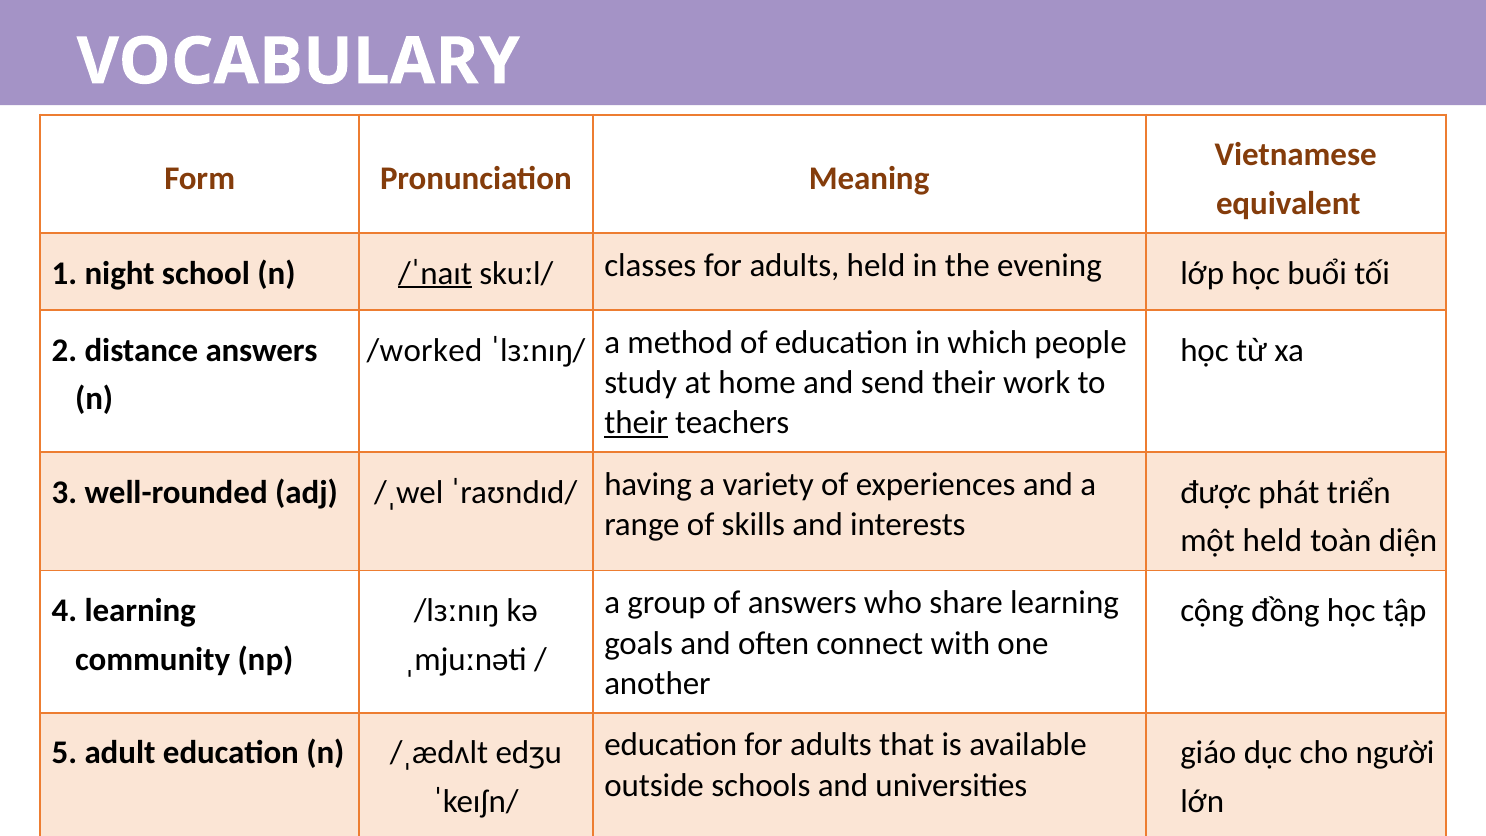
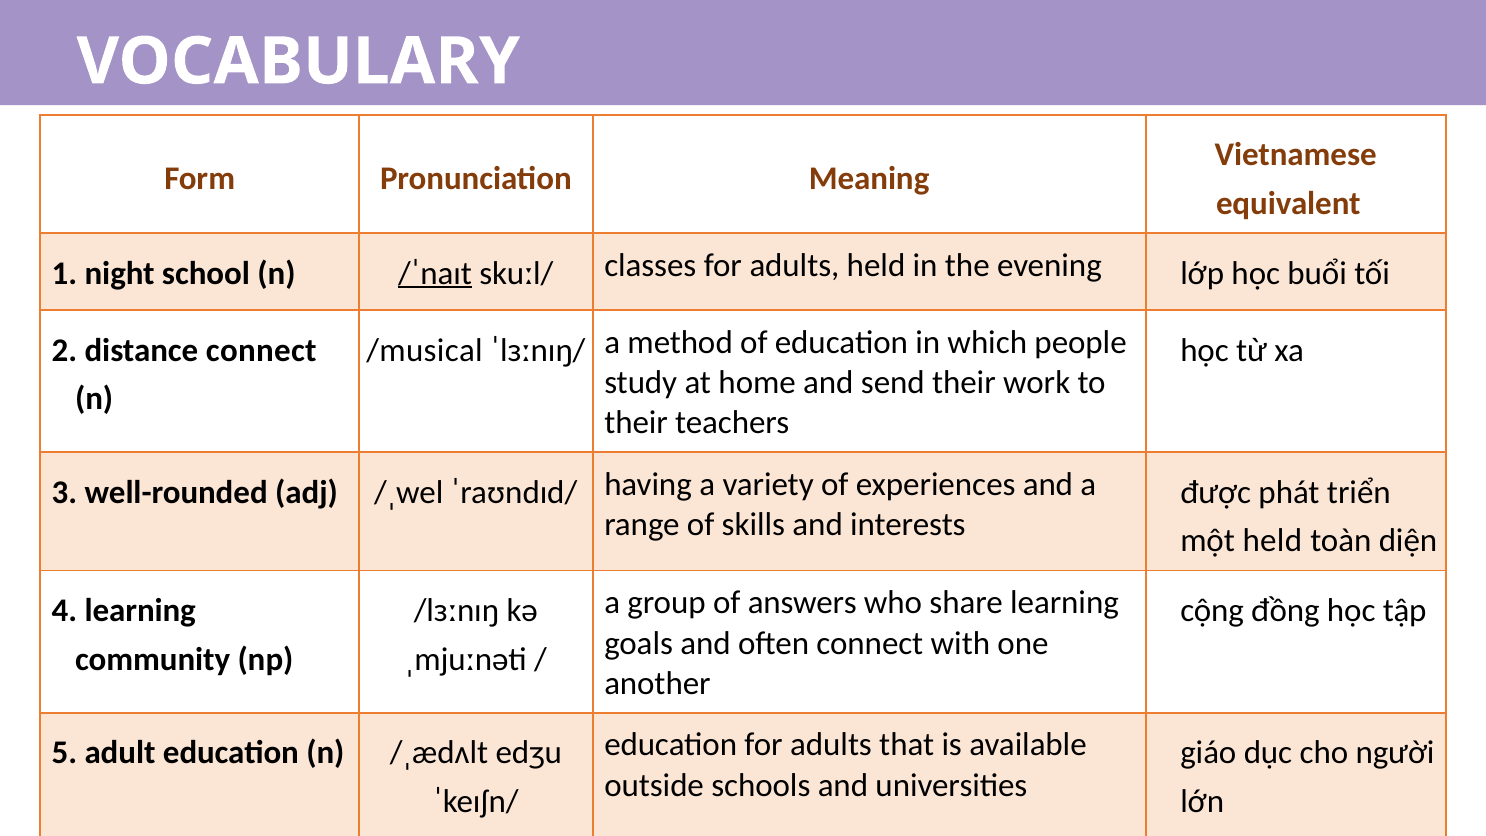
distance answers: answers -> connect
/worked: /worked -> /musical
their at (636, 423) underline: present -> none
